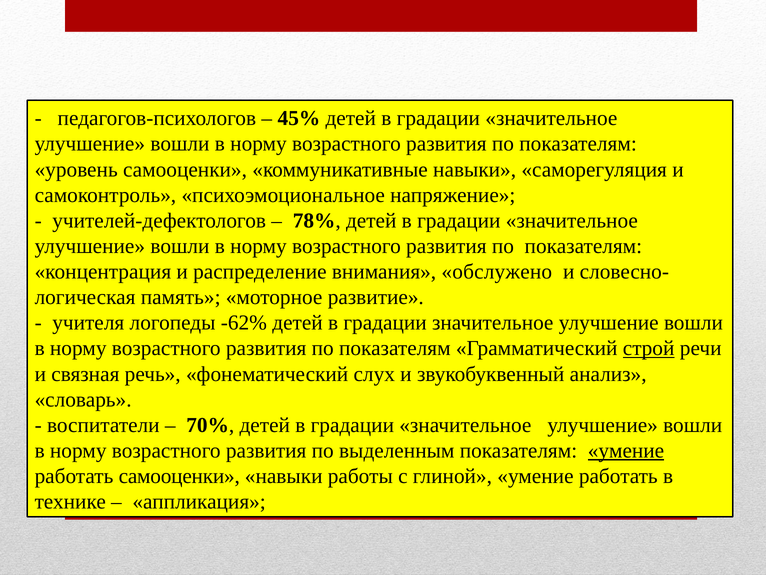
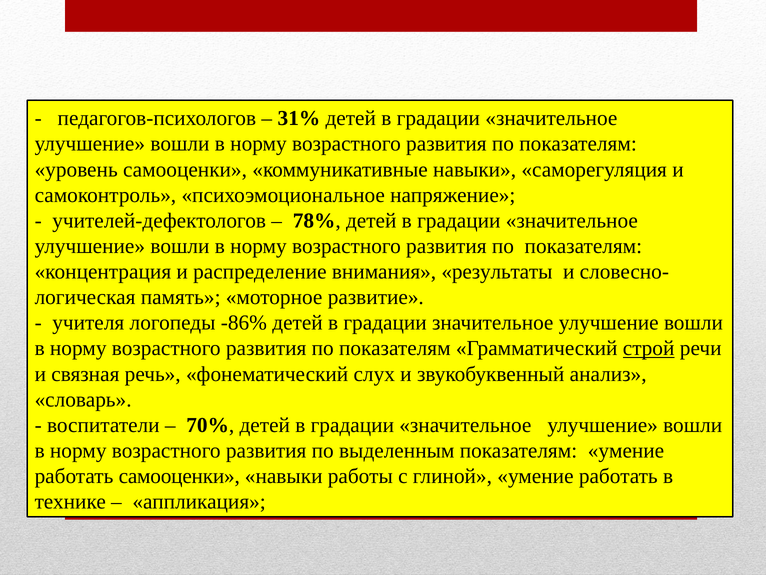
45%: 45% -> 31%
обслужено: обслужено -> результаты
-62%: -62% -> -86%
умение at (626, 450) underline: present -> none
